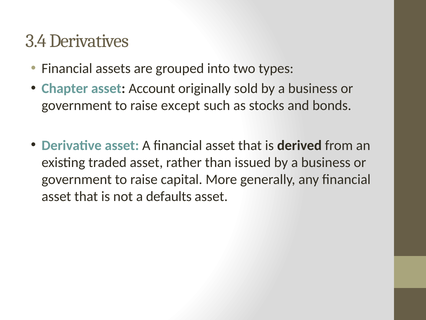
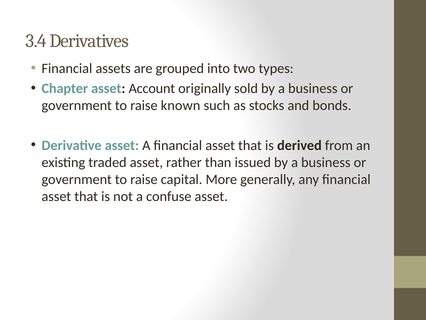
except: except -> known
defaults: defaults -> confuse
